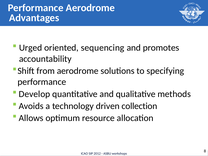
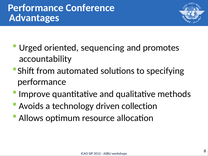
Performance Aerodrome: Aerodrome -> Conference
from aerodrome: aerodrome -> automated
Develop: Develop -> Improve
